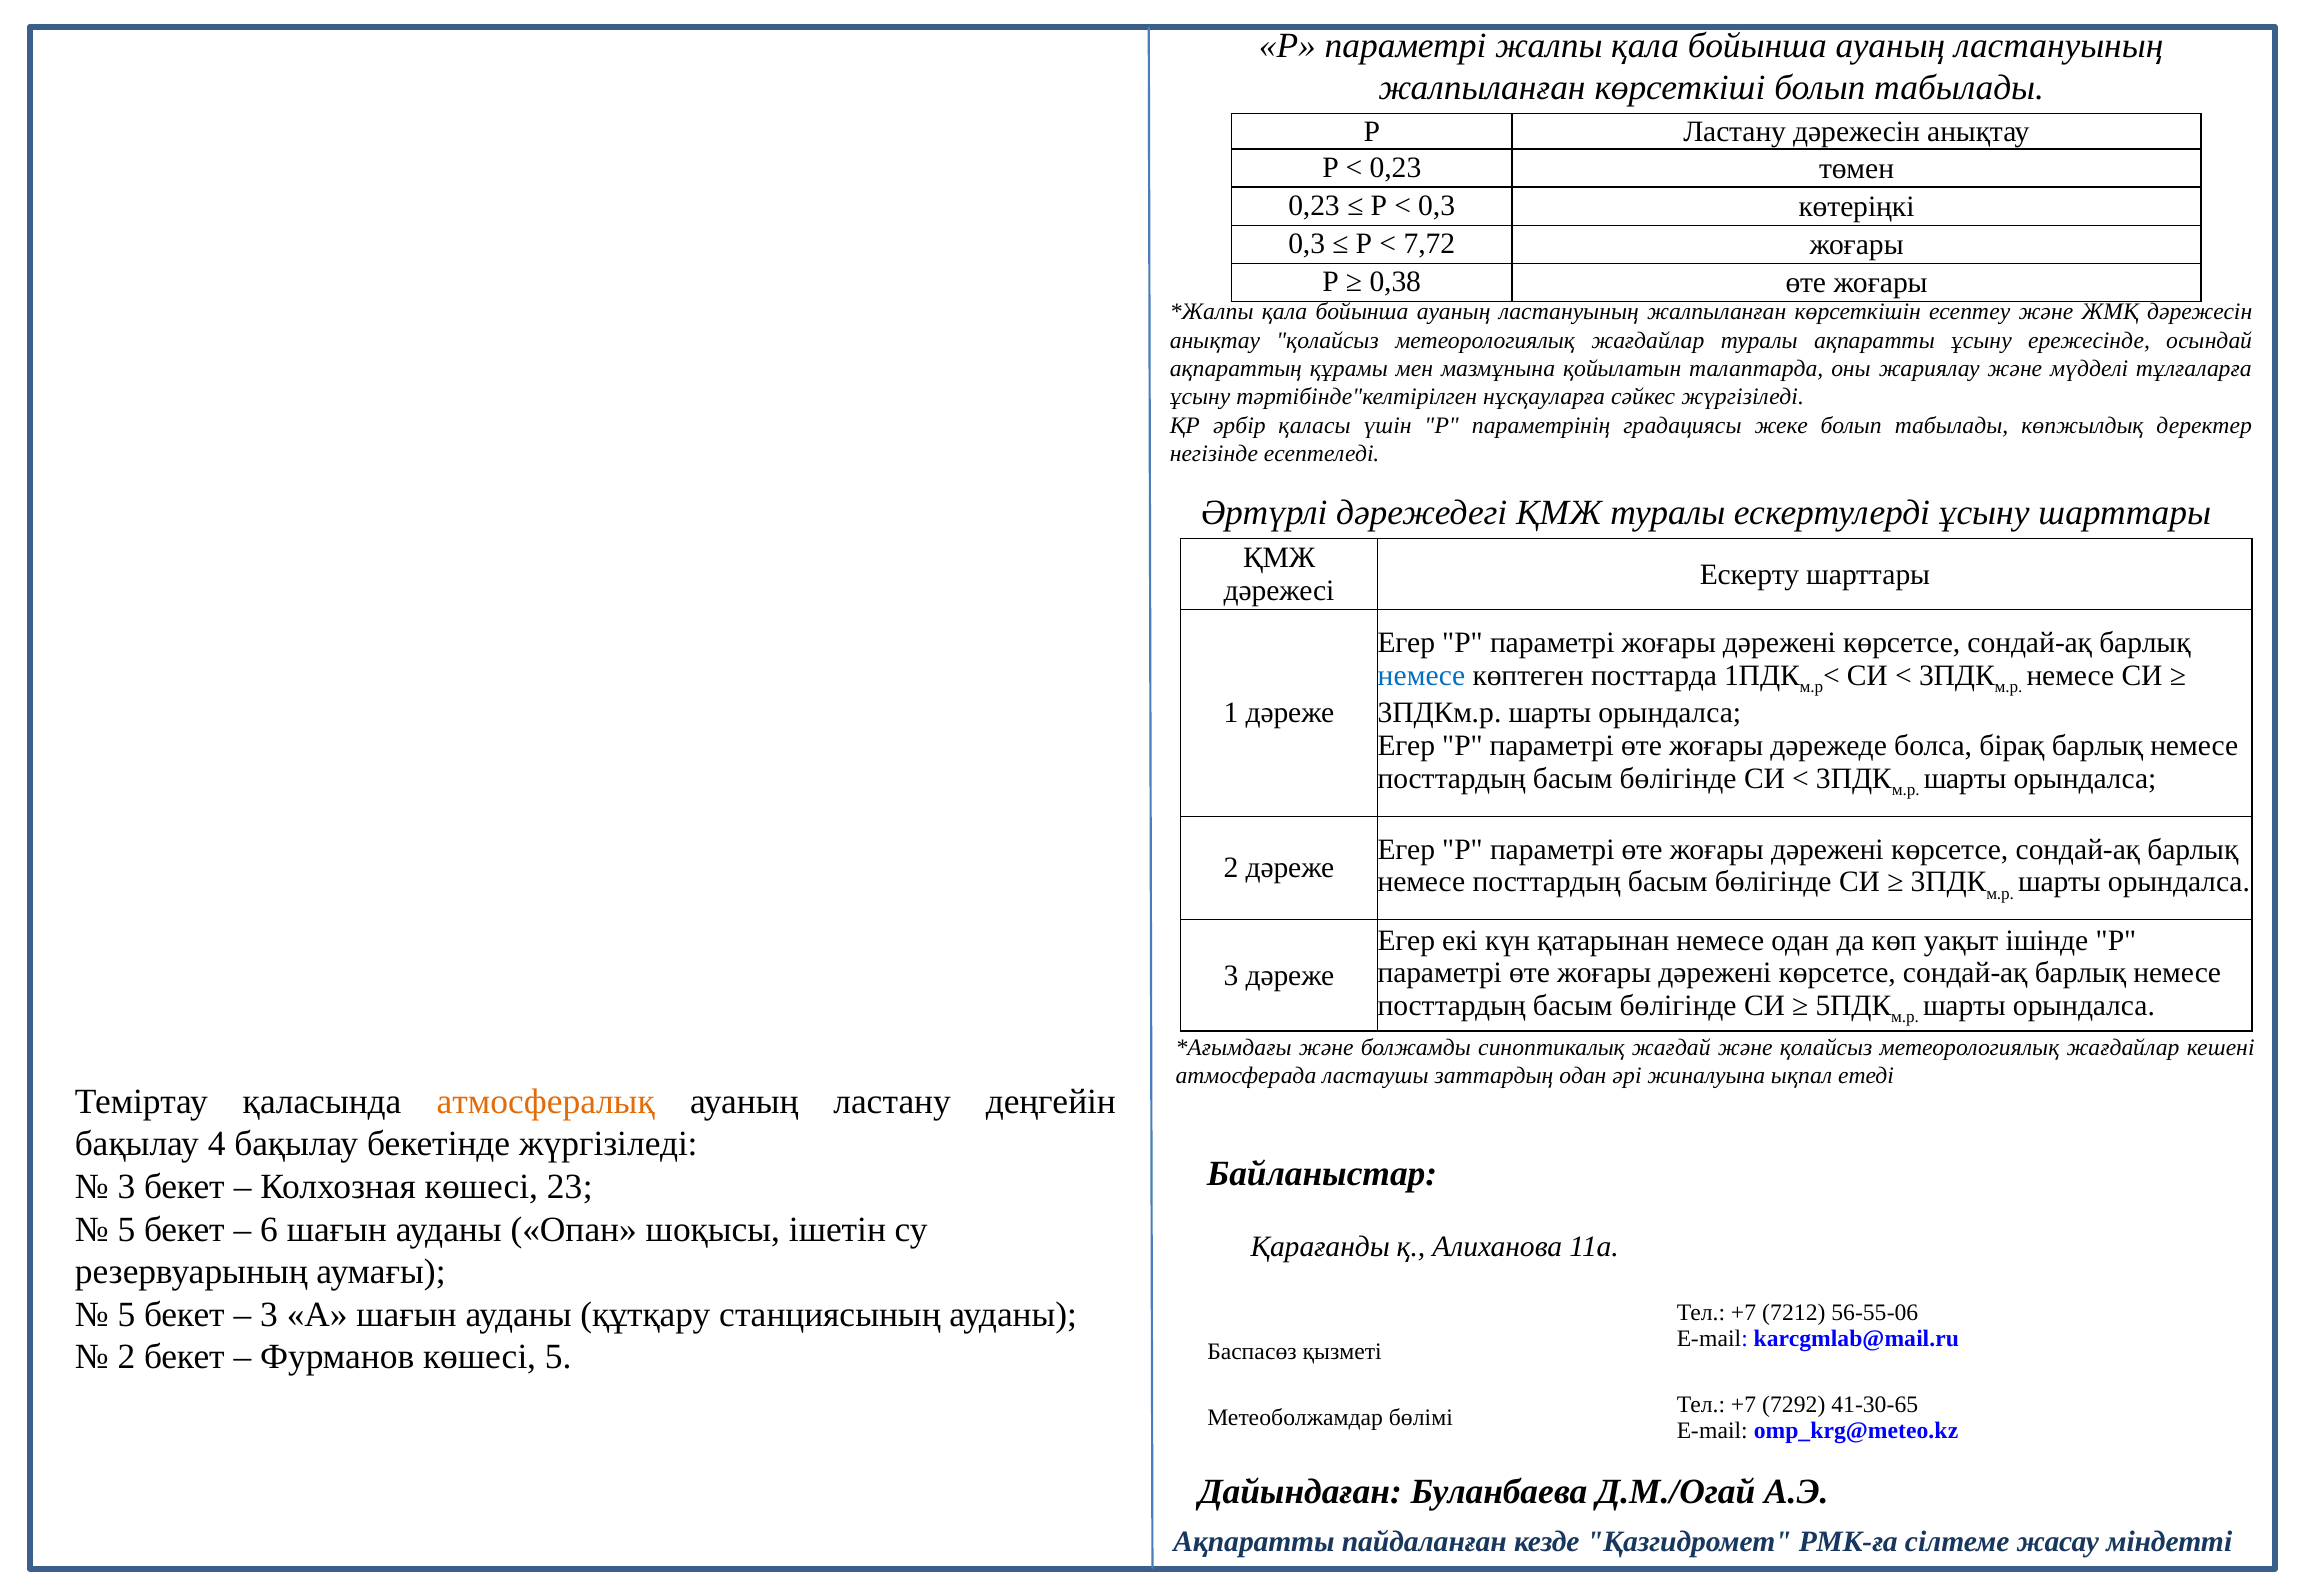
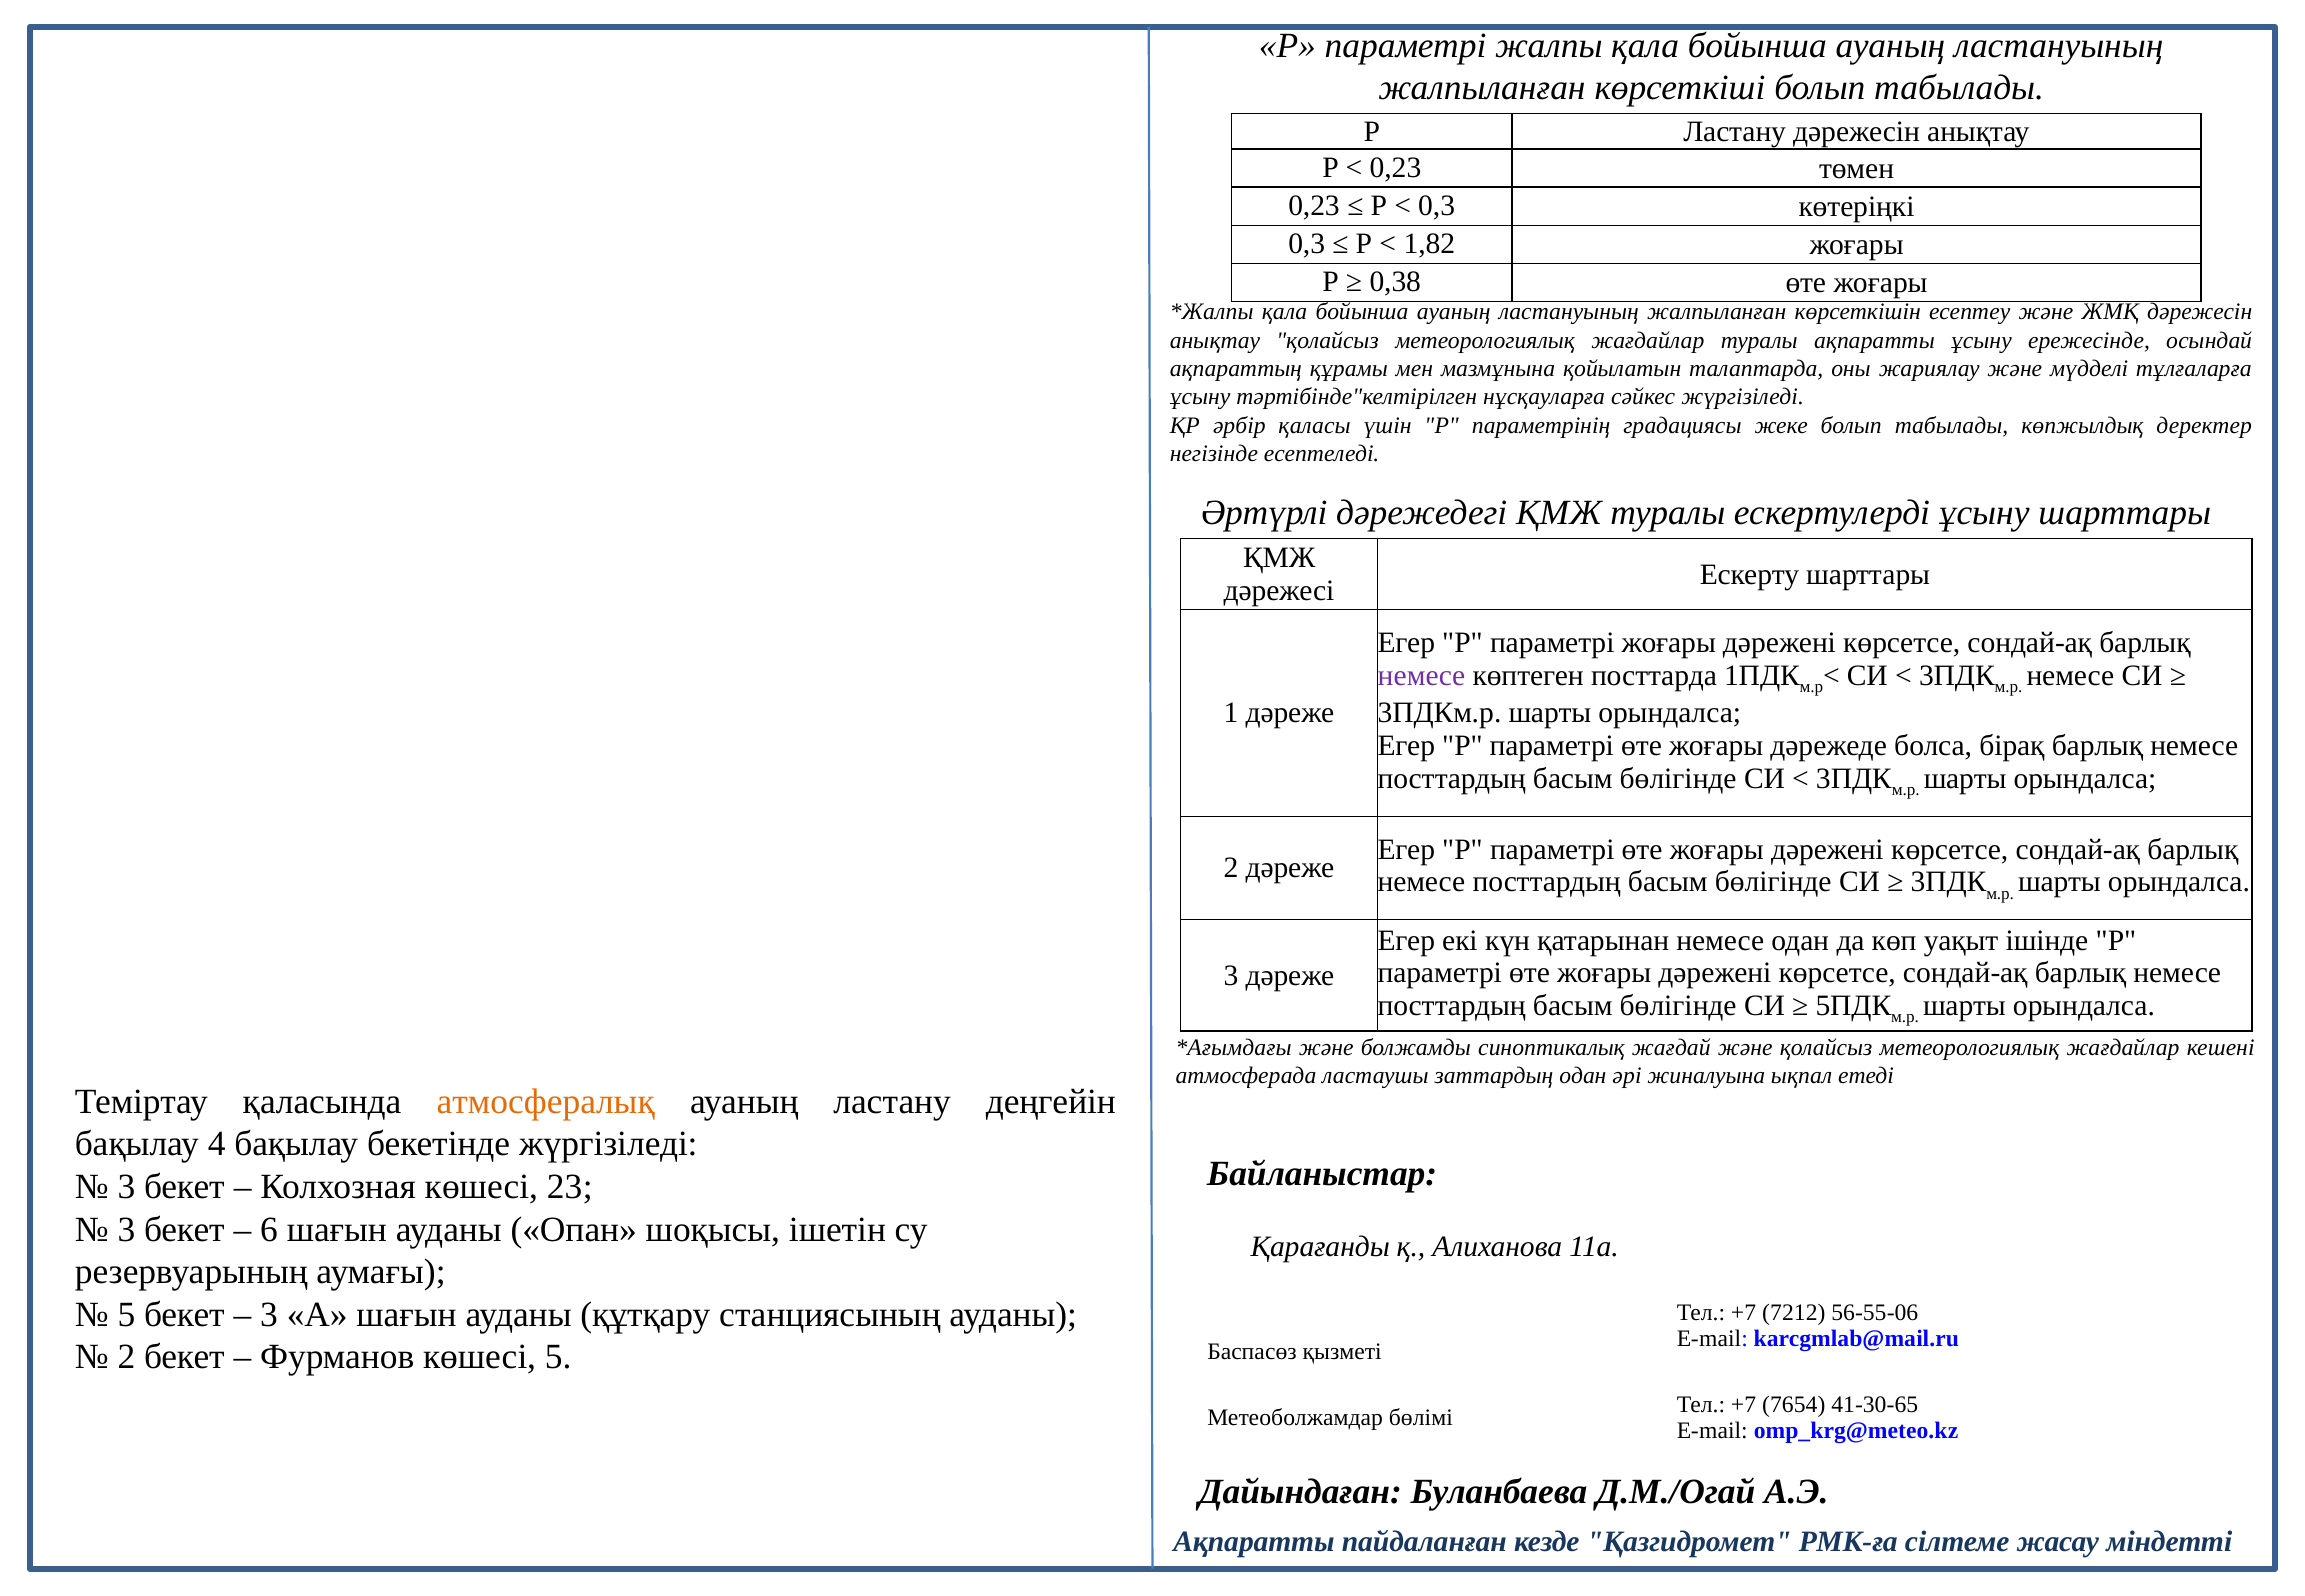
7,72: 7,72 -> 1,82
немесе at (1421, 676) colour: blue -> purple
5 at (126, 1229): 5 -> 3
7292: 7292 -> 7654
